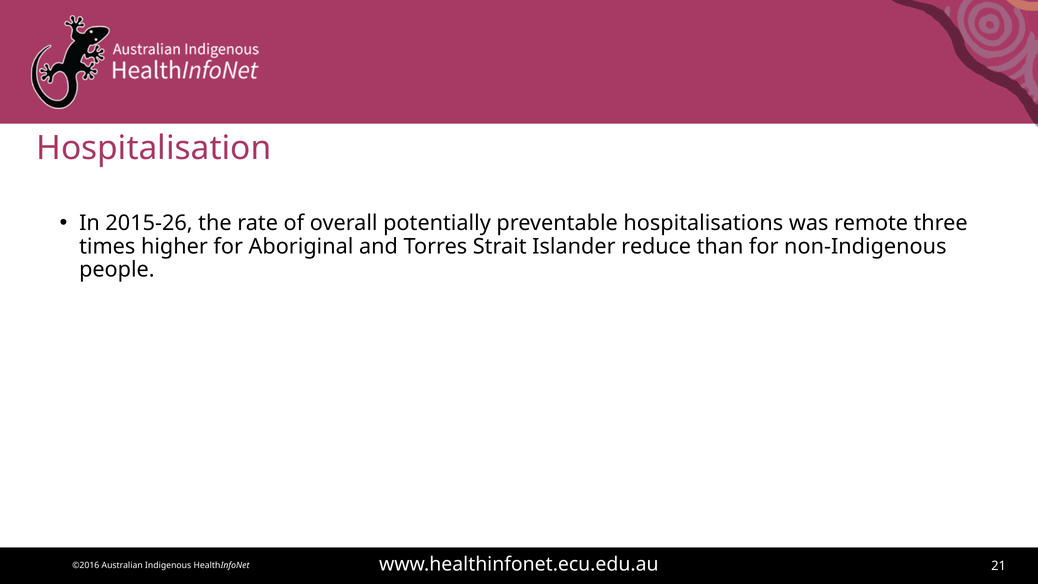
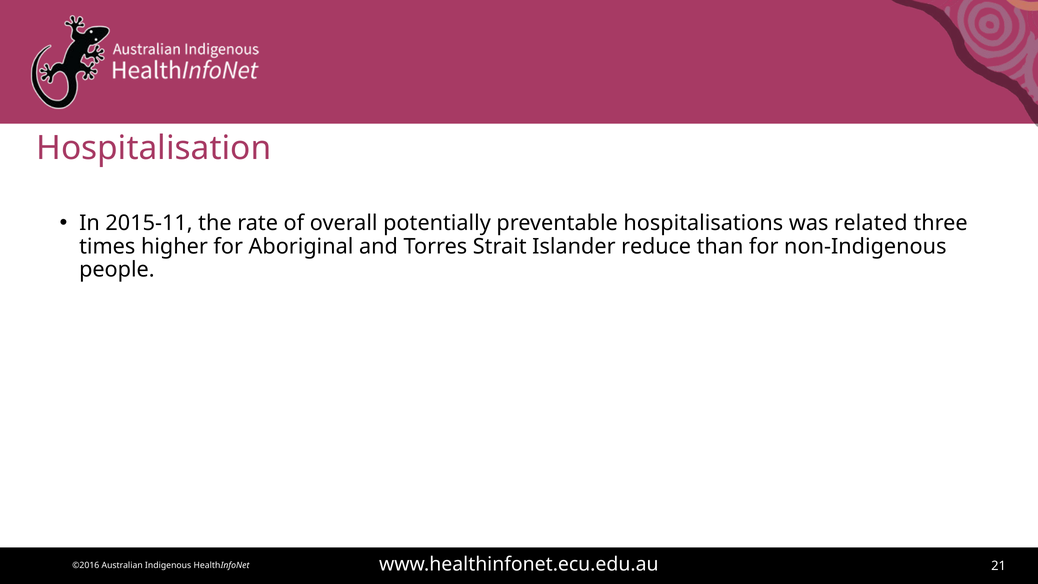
2015-26: 2015-26 -> 2015-11
remote: remote -> related
